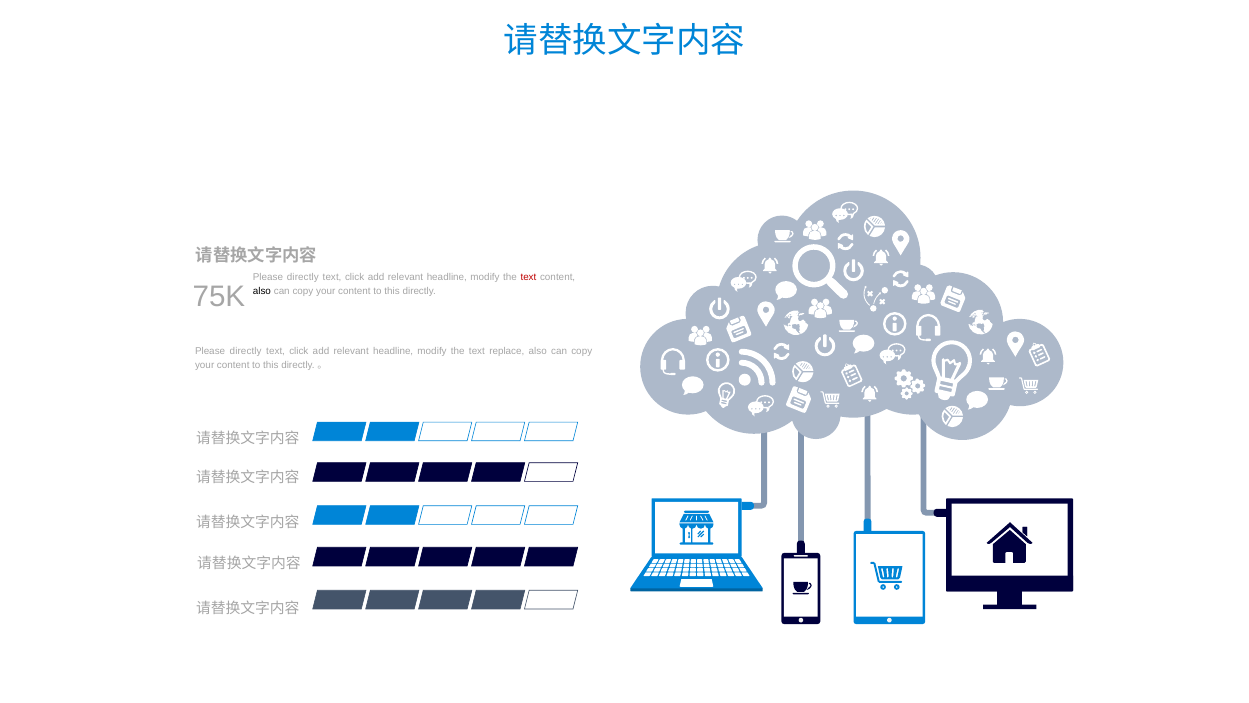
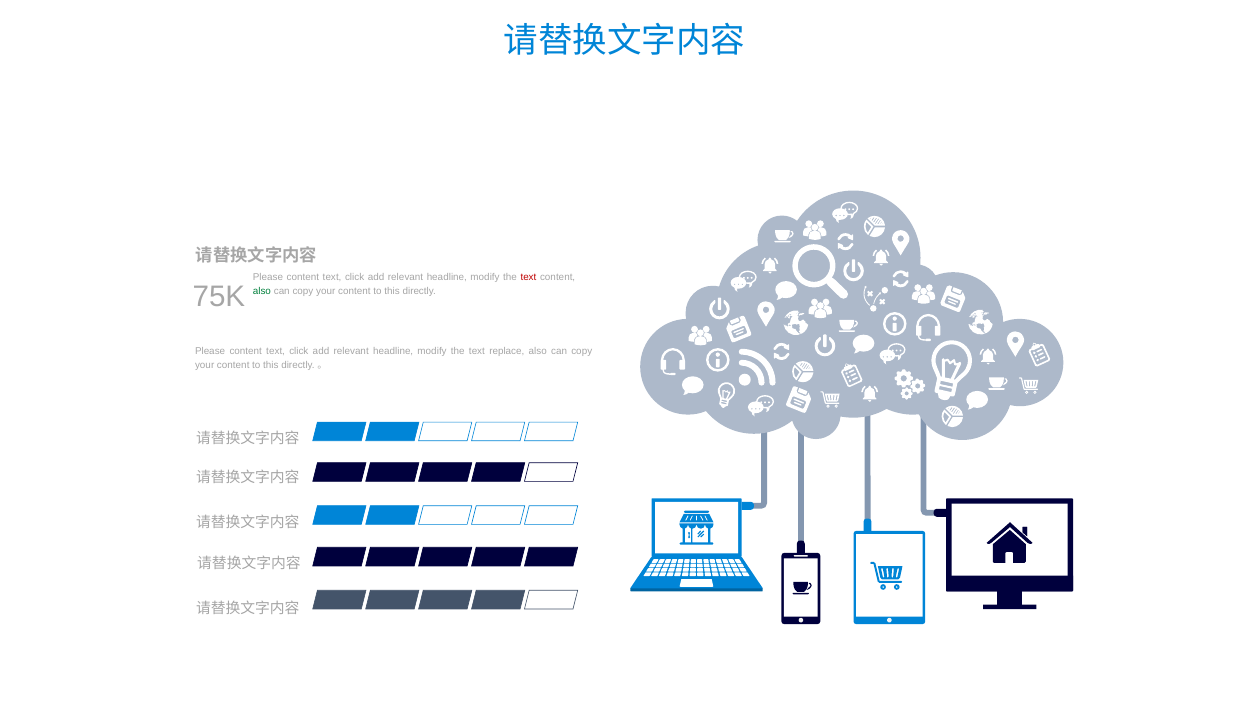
directly at (303, 277): directly -> content
also at (262, 291) colour: black -> green
directly at (246, 351): directly -> content
